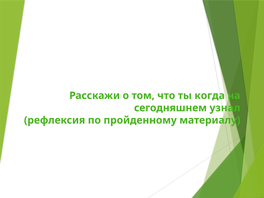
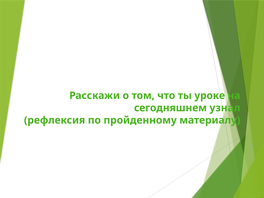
когда: когда -> уроке
